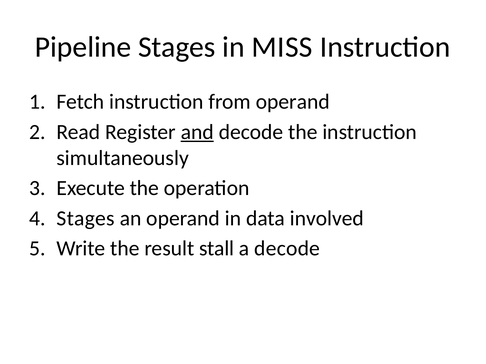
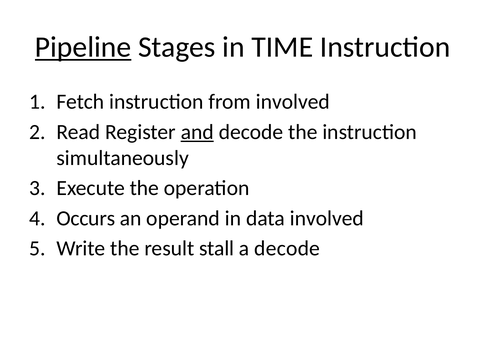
Pipeline underline: none -> present
MISS: MISS -> TIME
from operand: operand -> involved
Stages at (86, 219): Stages -> Occurs
